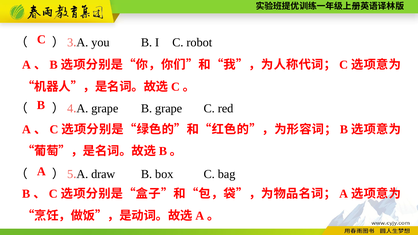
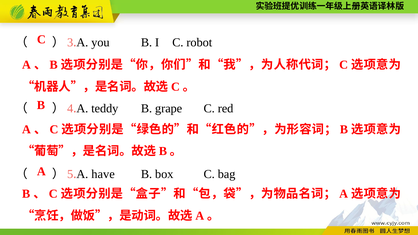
A grape: grape -> teddy
draw: draw -> have
